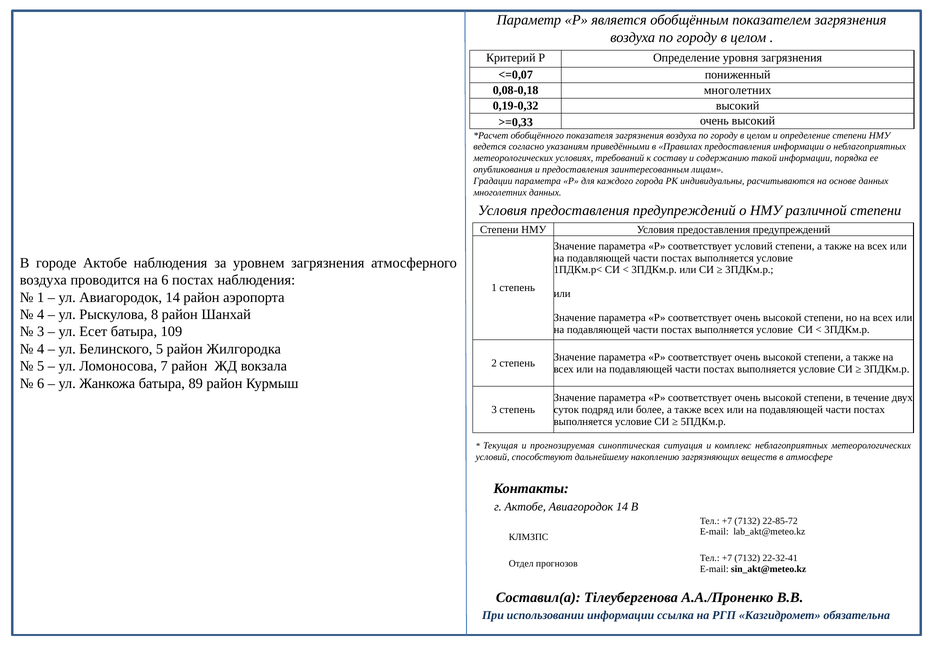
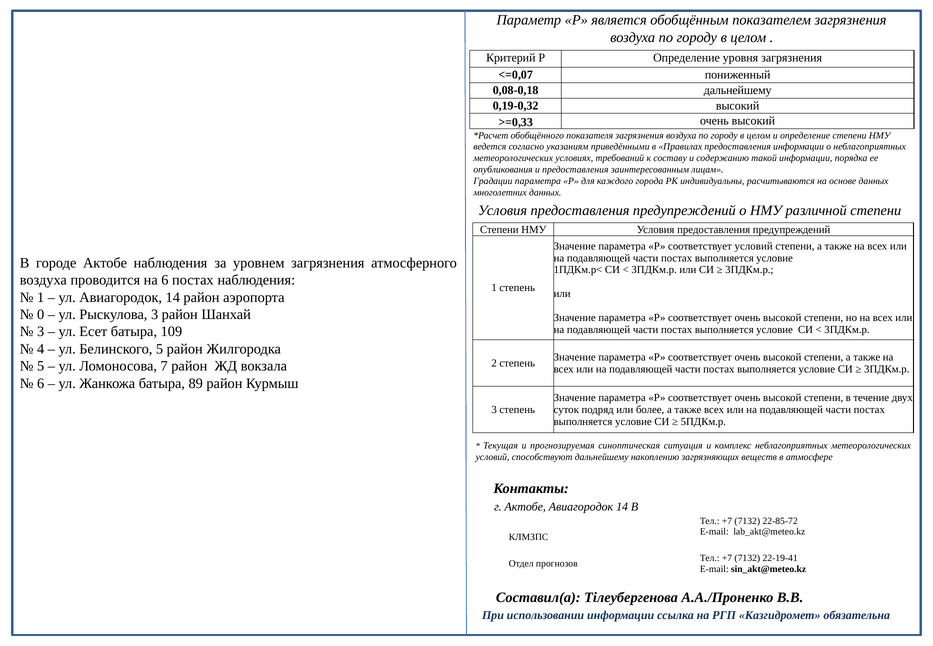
0,08-0,18 многолетних: многолетних -> дальнейшему
4 at (41, 314): 4 -> 0
Рыскулова 8: 8 -> 3
22-32-41: 22-32-41 -> 22-19-41
